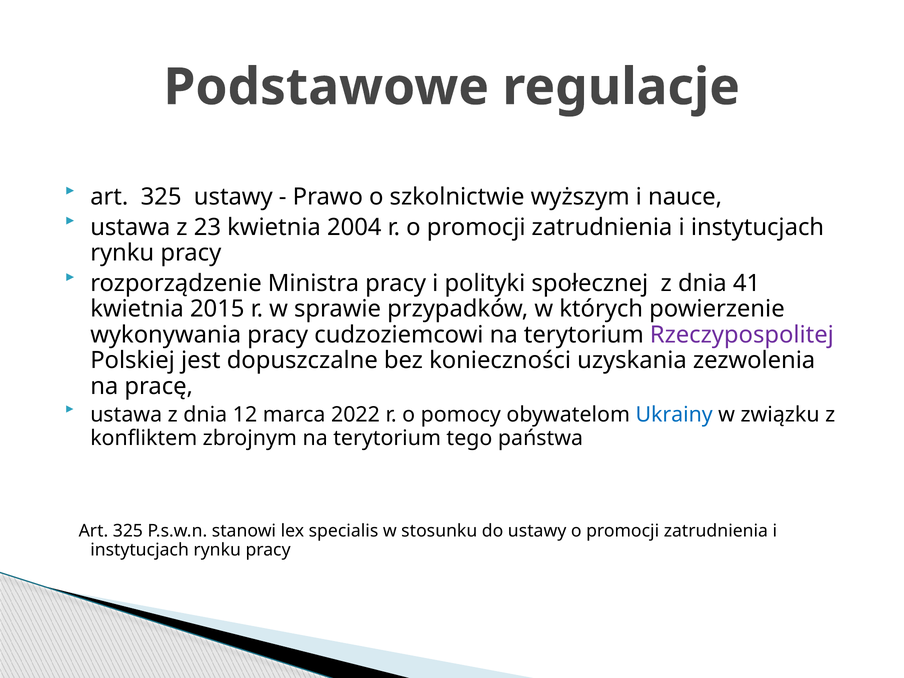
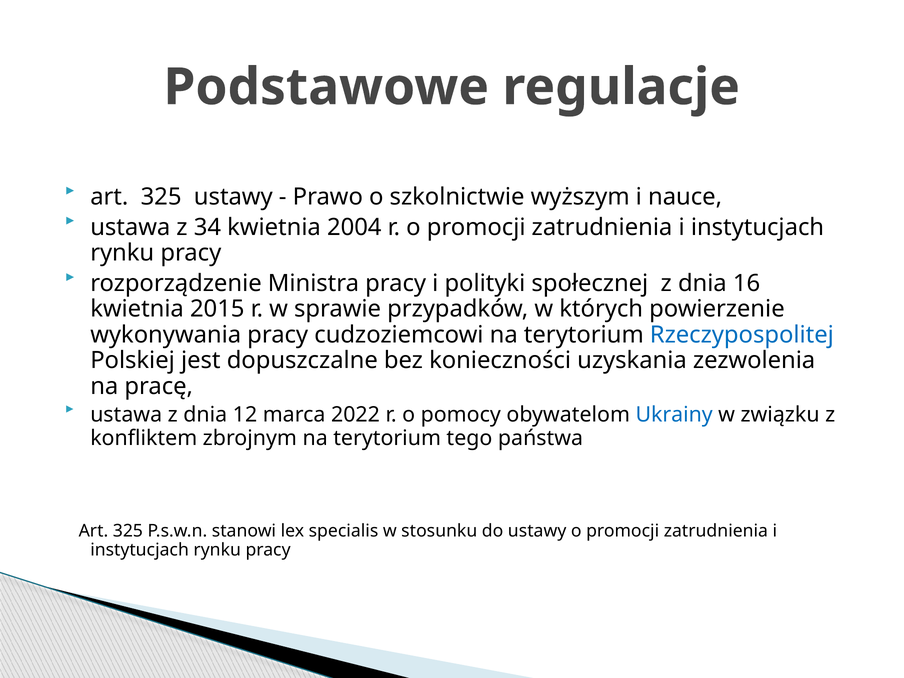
23: 23 -> 34
41: 41 -> 16
Rzeczypospolitej colour: purple -> blue
